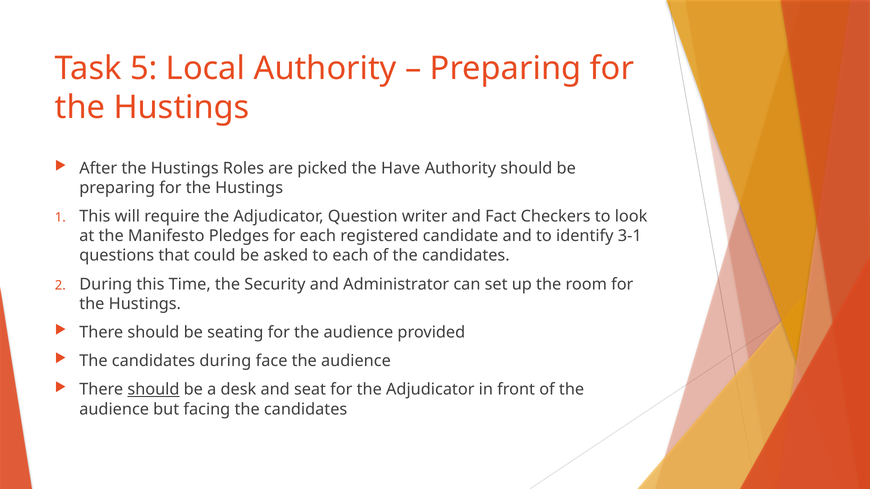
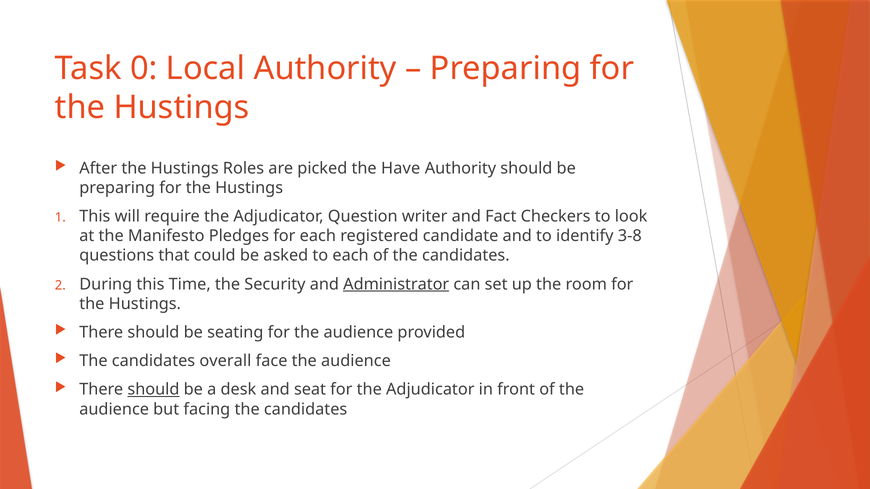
5: 5 -> 0
3-1: 3-1 -> 3-8
Administrator underline: none -> present
candidates during: during -> overall
